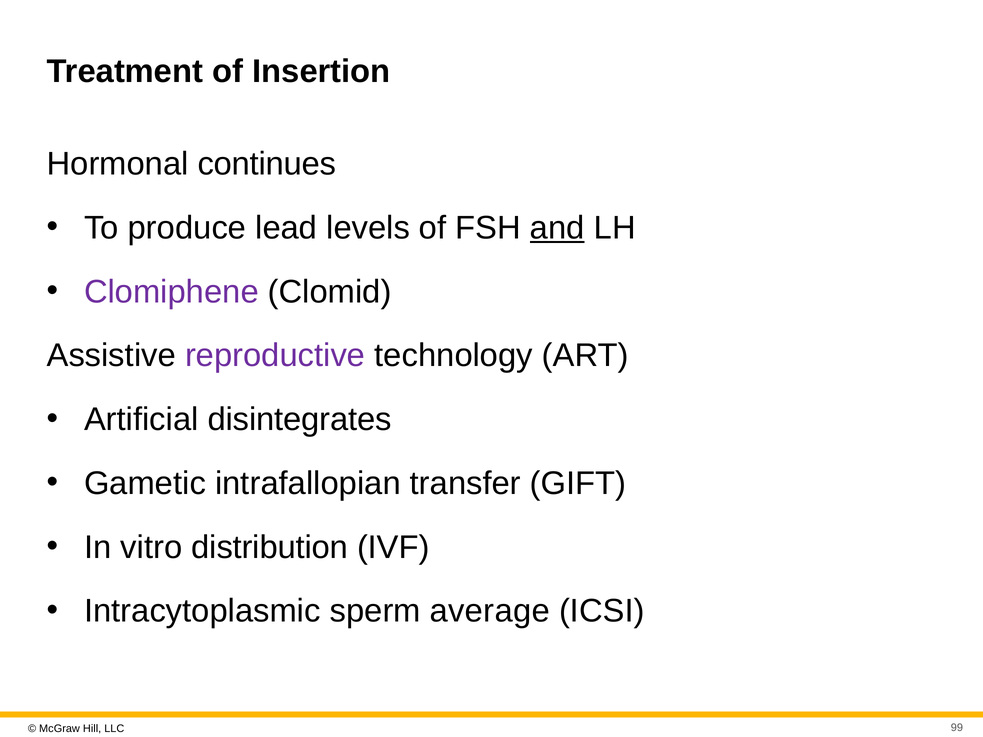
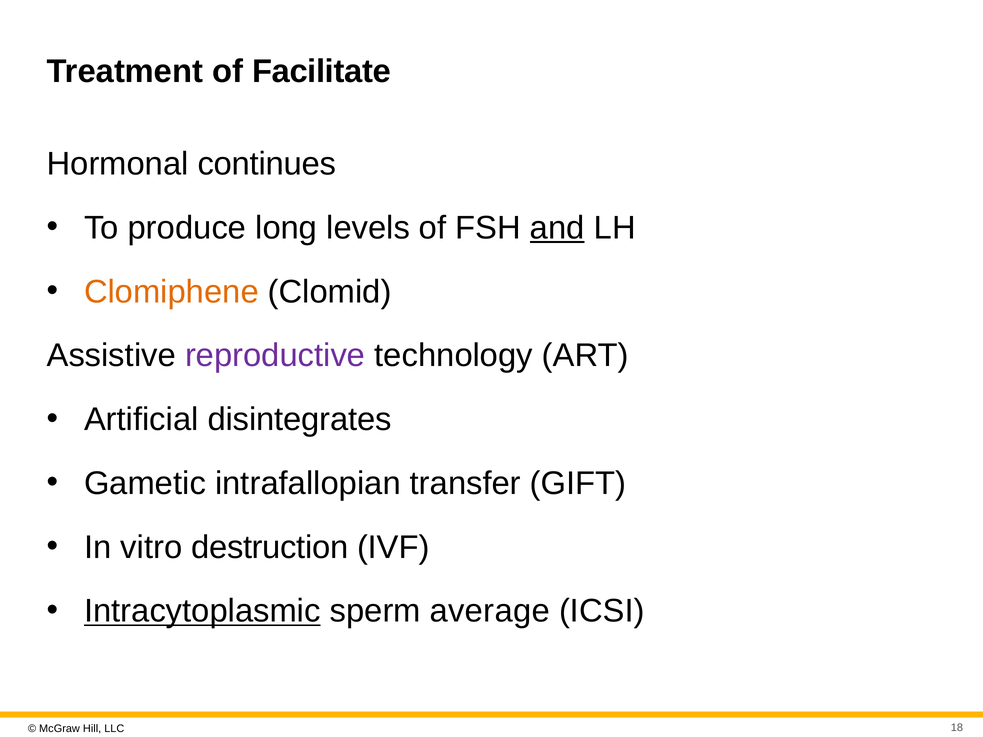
Insertion: Insertion -> Facilitate
lead: lead -> long
Clomiphene colour: purple -> orange
distribution: distribution -> destruction
Intracytoplasmic underline: none -> present
99: 99 -> 18
